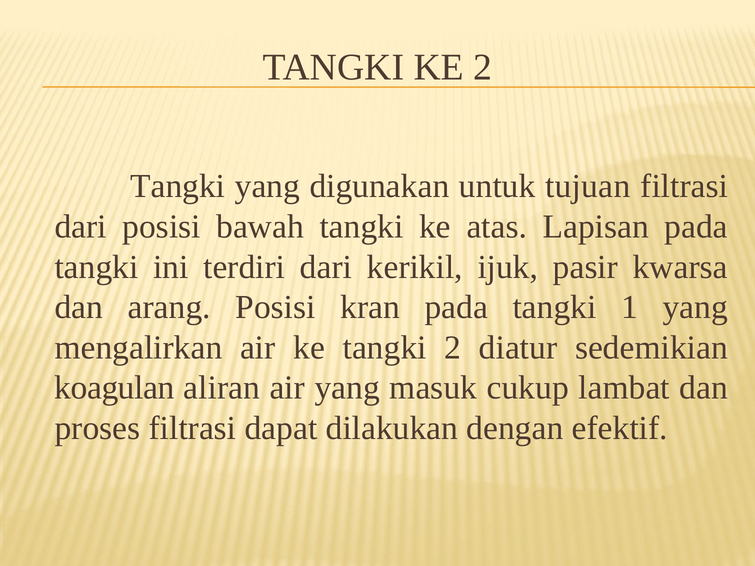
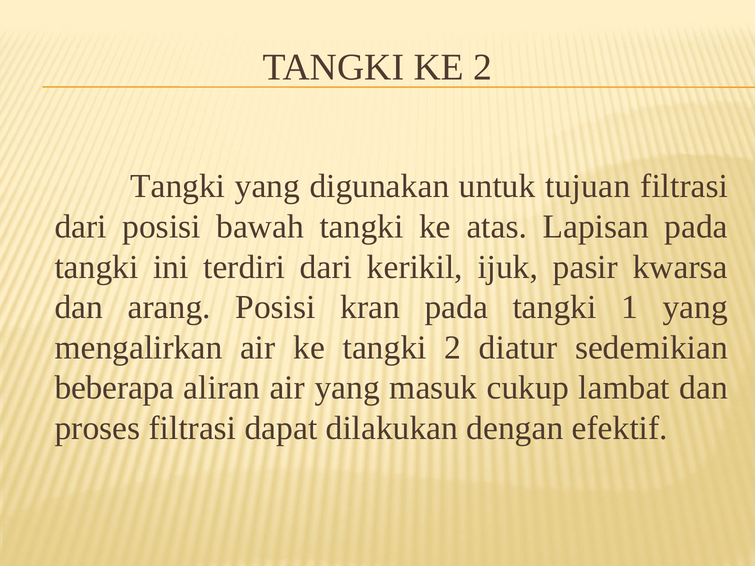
koagulan: koagulan -> beberapa
